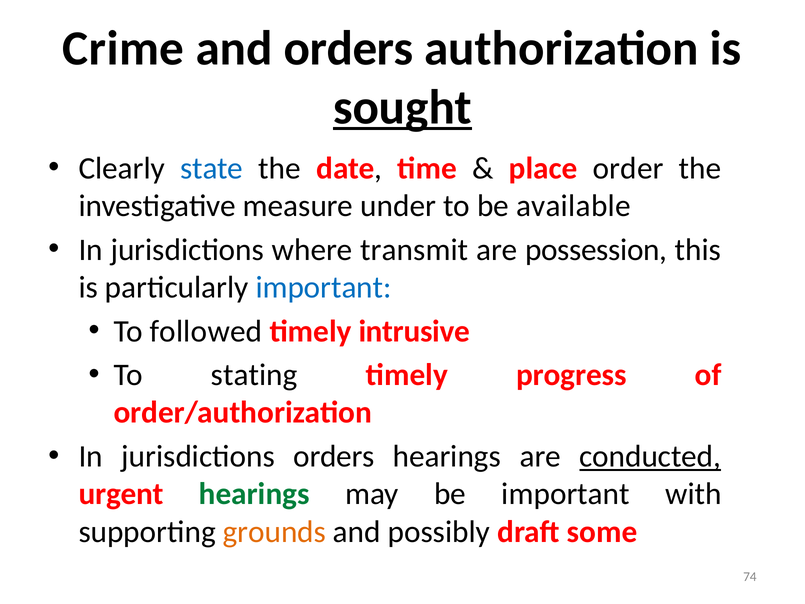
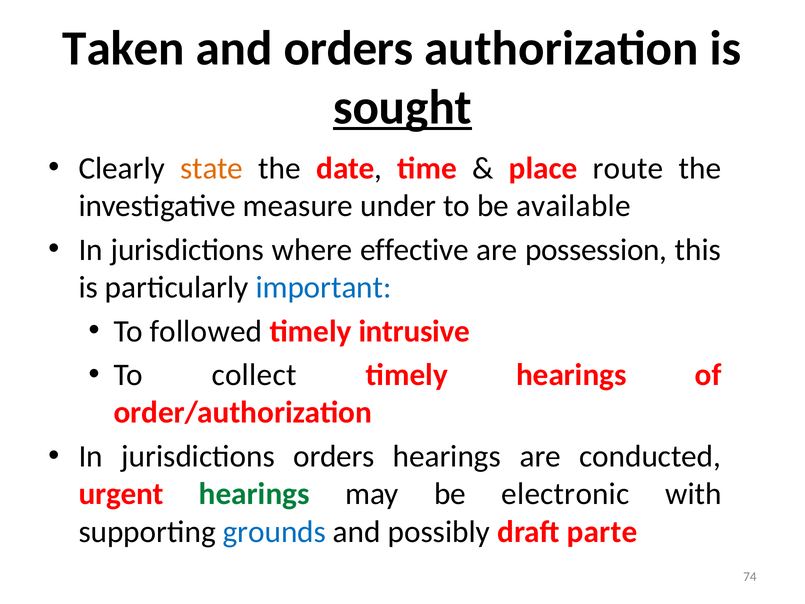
Crime: Crime -> Taken
state colour: blue -> orange
order: order -> route
transmit: transmit -> effective
stating: stating -> collect
timely progress: progress -> hearings
conducted underline: present -> none
be important: important -> electronic
grounds colour: orange -> blue
some: some -> parte
